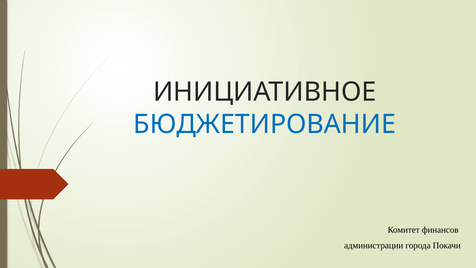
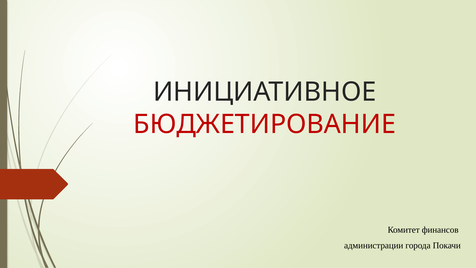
БЮДЖЕТИРОВАНИЕ colour: blue -> red
